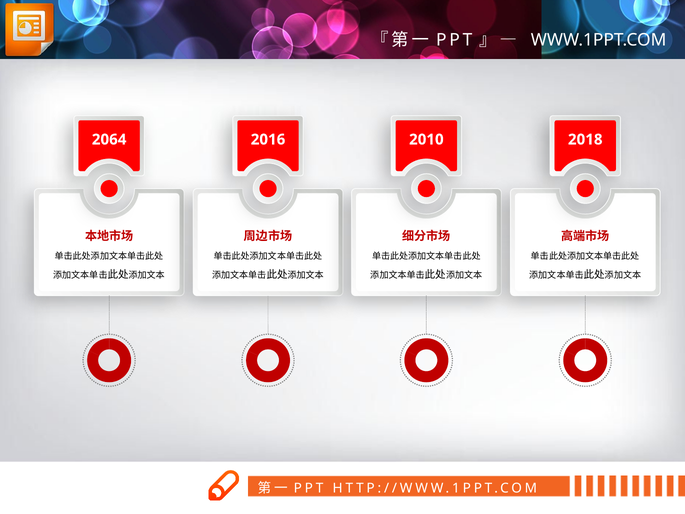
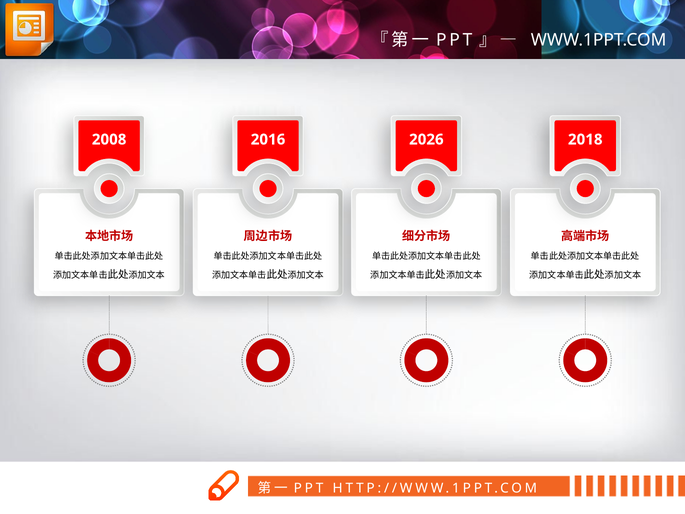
2064: 2064 -> 2008
2010: 2010 -> 2026
